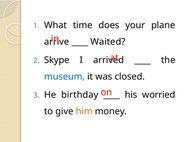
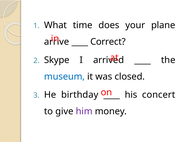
Waited: Waited -> Correct
worried: worried -> concert
him colour: orange -> purple
